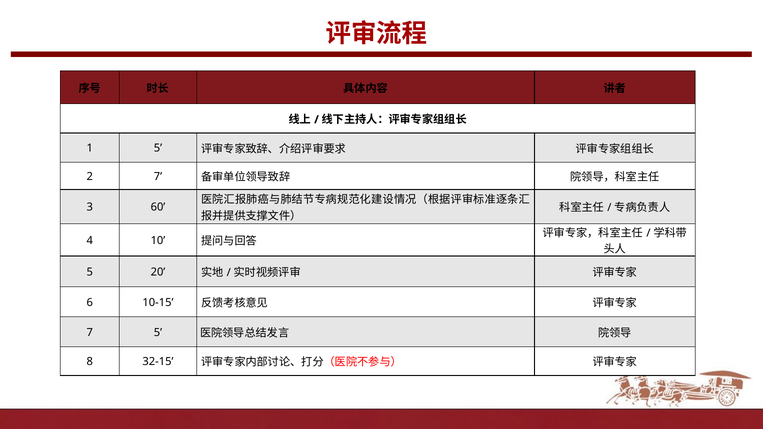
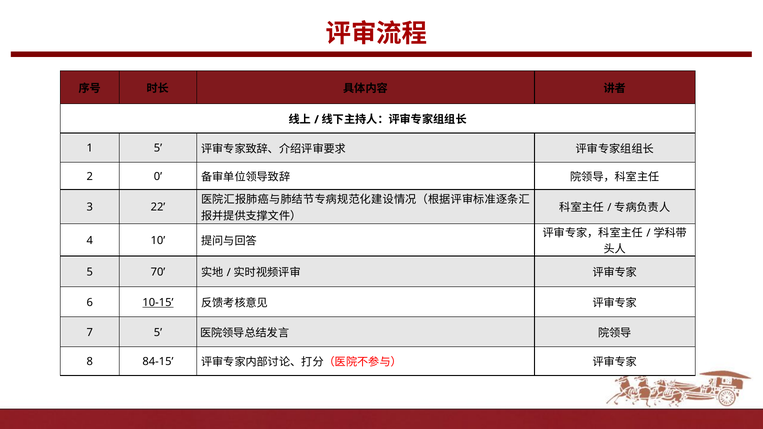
2 7: 7 -> 0
60: 60 -> 22
20: 20 -> 70
10-15 underline: none -> present
32-15: 32-15 -> 84-15
